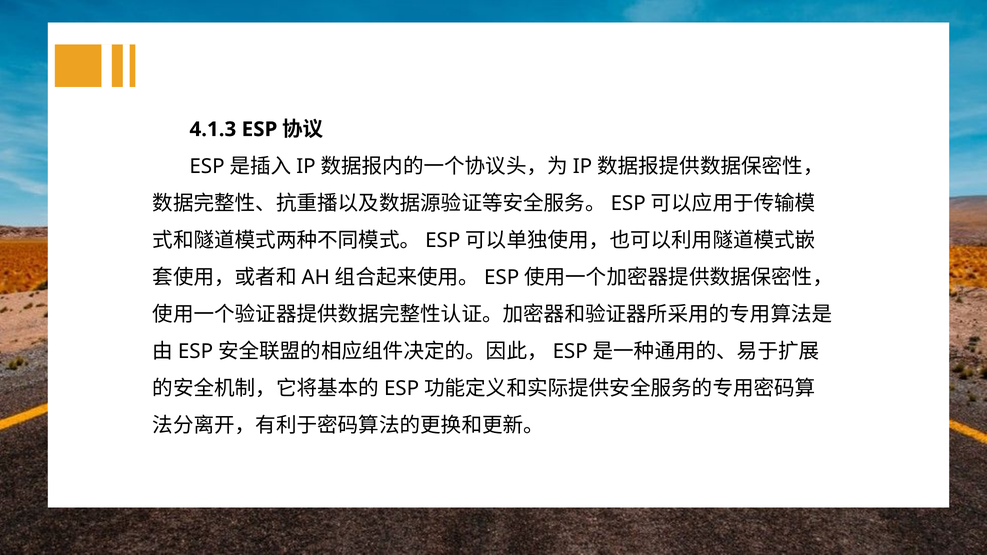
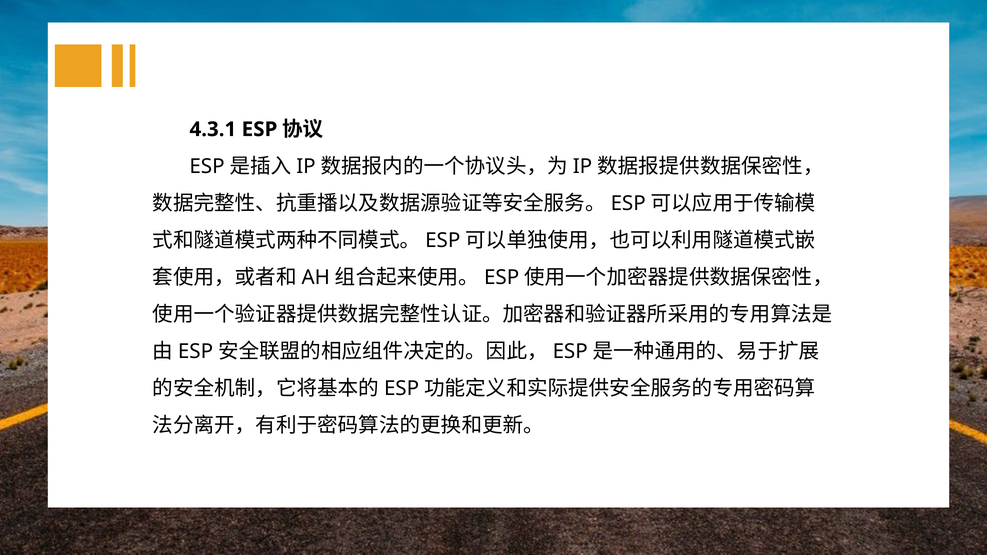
4.1.3: 4.1.3 -> 4.3.1
